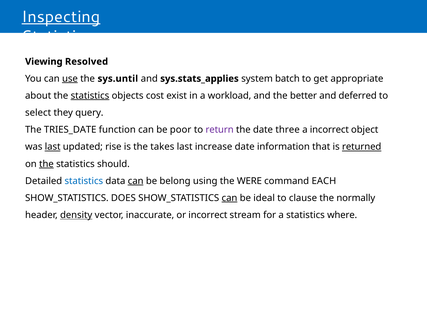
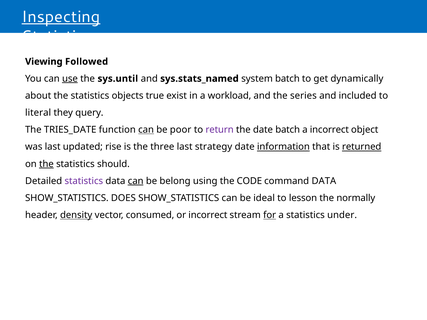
Resolved: Resolved -> Followed
sys.stats_applies: sys.stats_applies -> sys.stats_named
appropriate: appropriate -> dynamically
statistics at (90, 96) underline: present -> none
cost: cost -> true
better: better -> series
deferred: deferred -> included
select: select -> literal
can at (146, 130) underline: none -> present
date three: three -> batch
last at (53, 147) underline: present -> none
takes: takes -> three
increase: increase -> strategy
information underline: none -> present
statistics at (84, 181) colour: blue -> purple
WERE: WERE -> CODE
command EACH: EACH -> DATA
can at (229, 198) underline: present -> none
clause: clause -> lesson
inaccurate: inaccurate -> consumed
for underline: none -> present
where: where -> under
